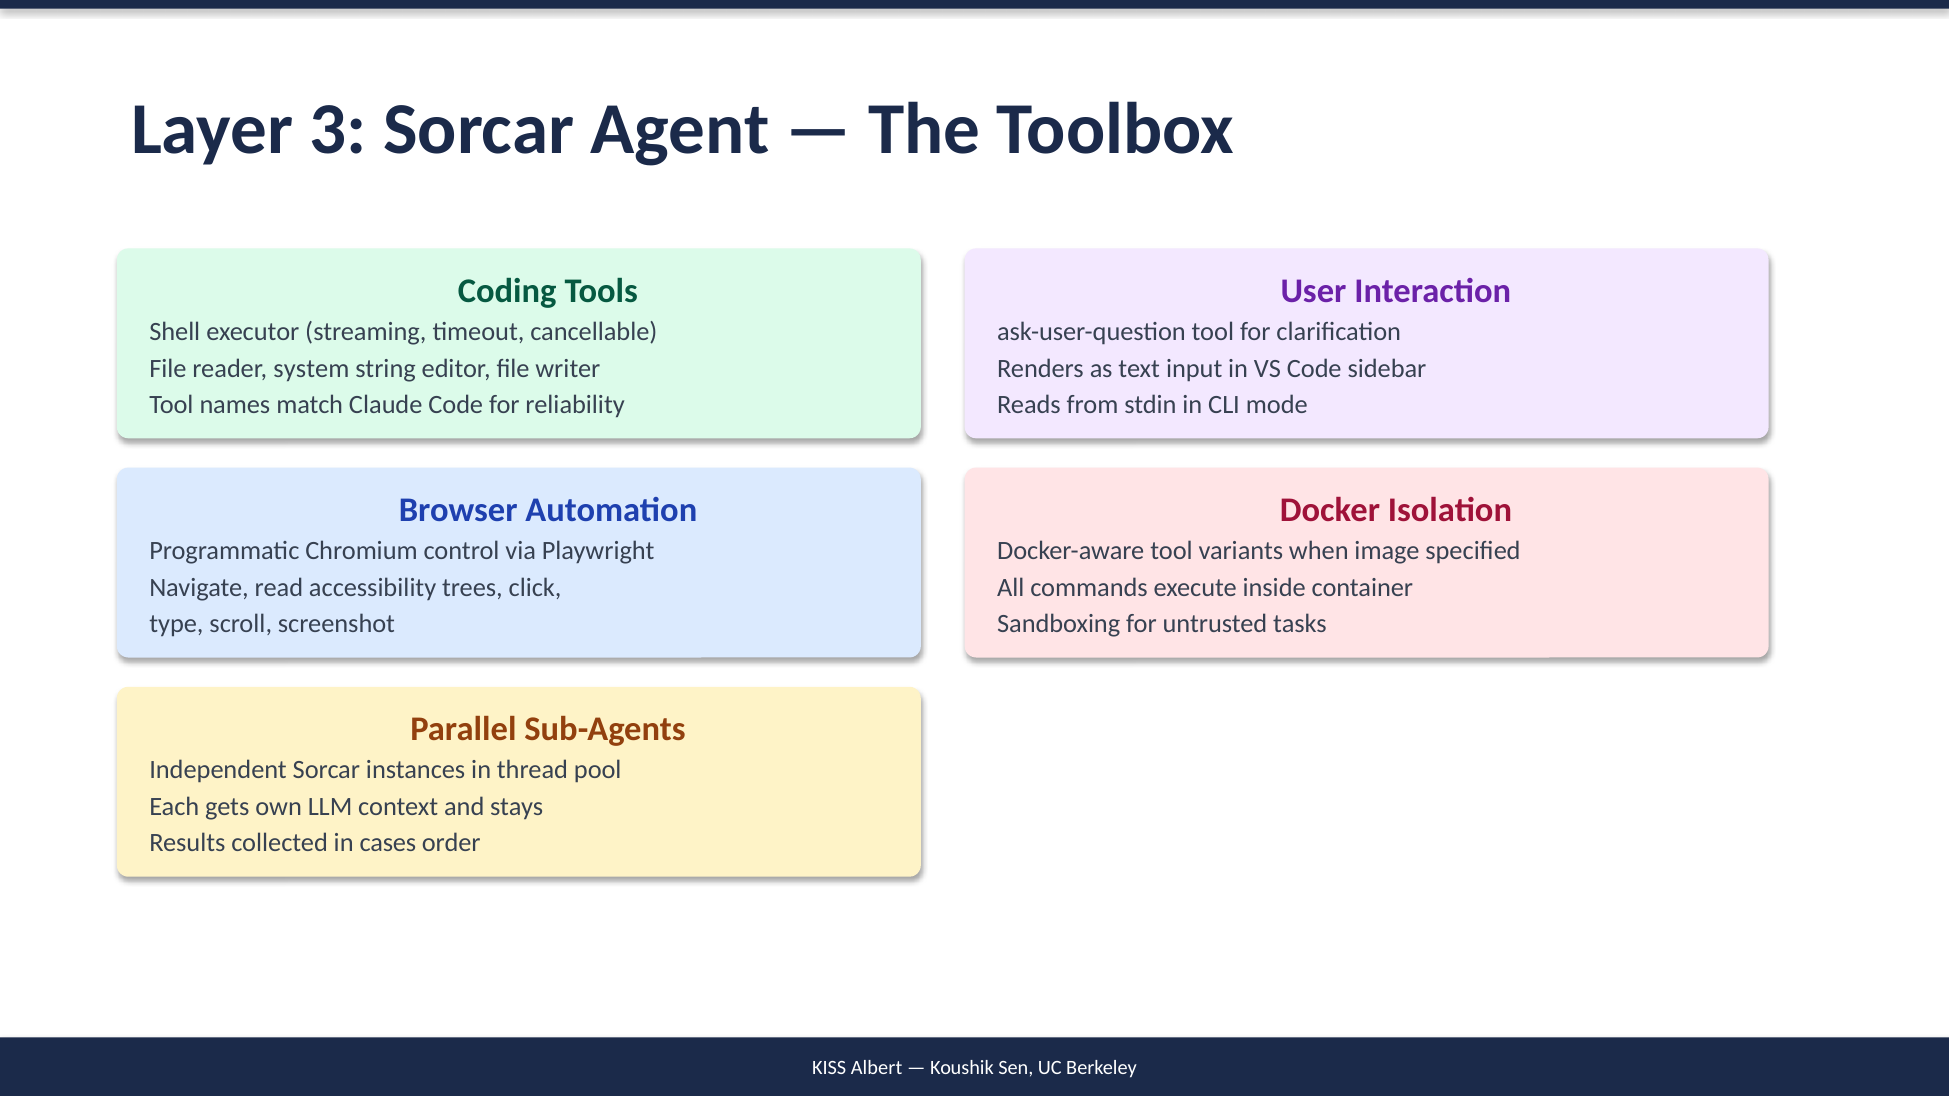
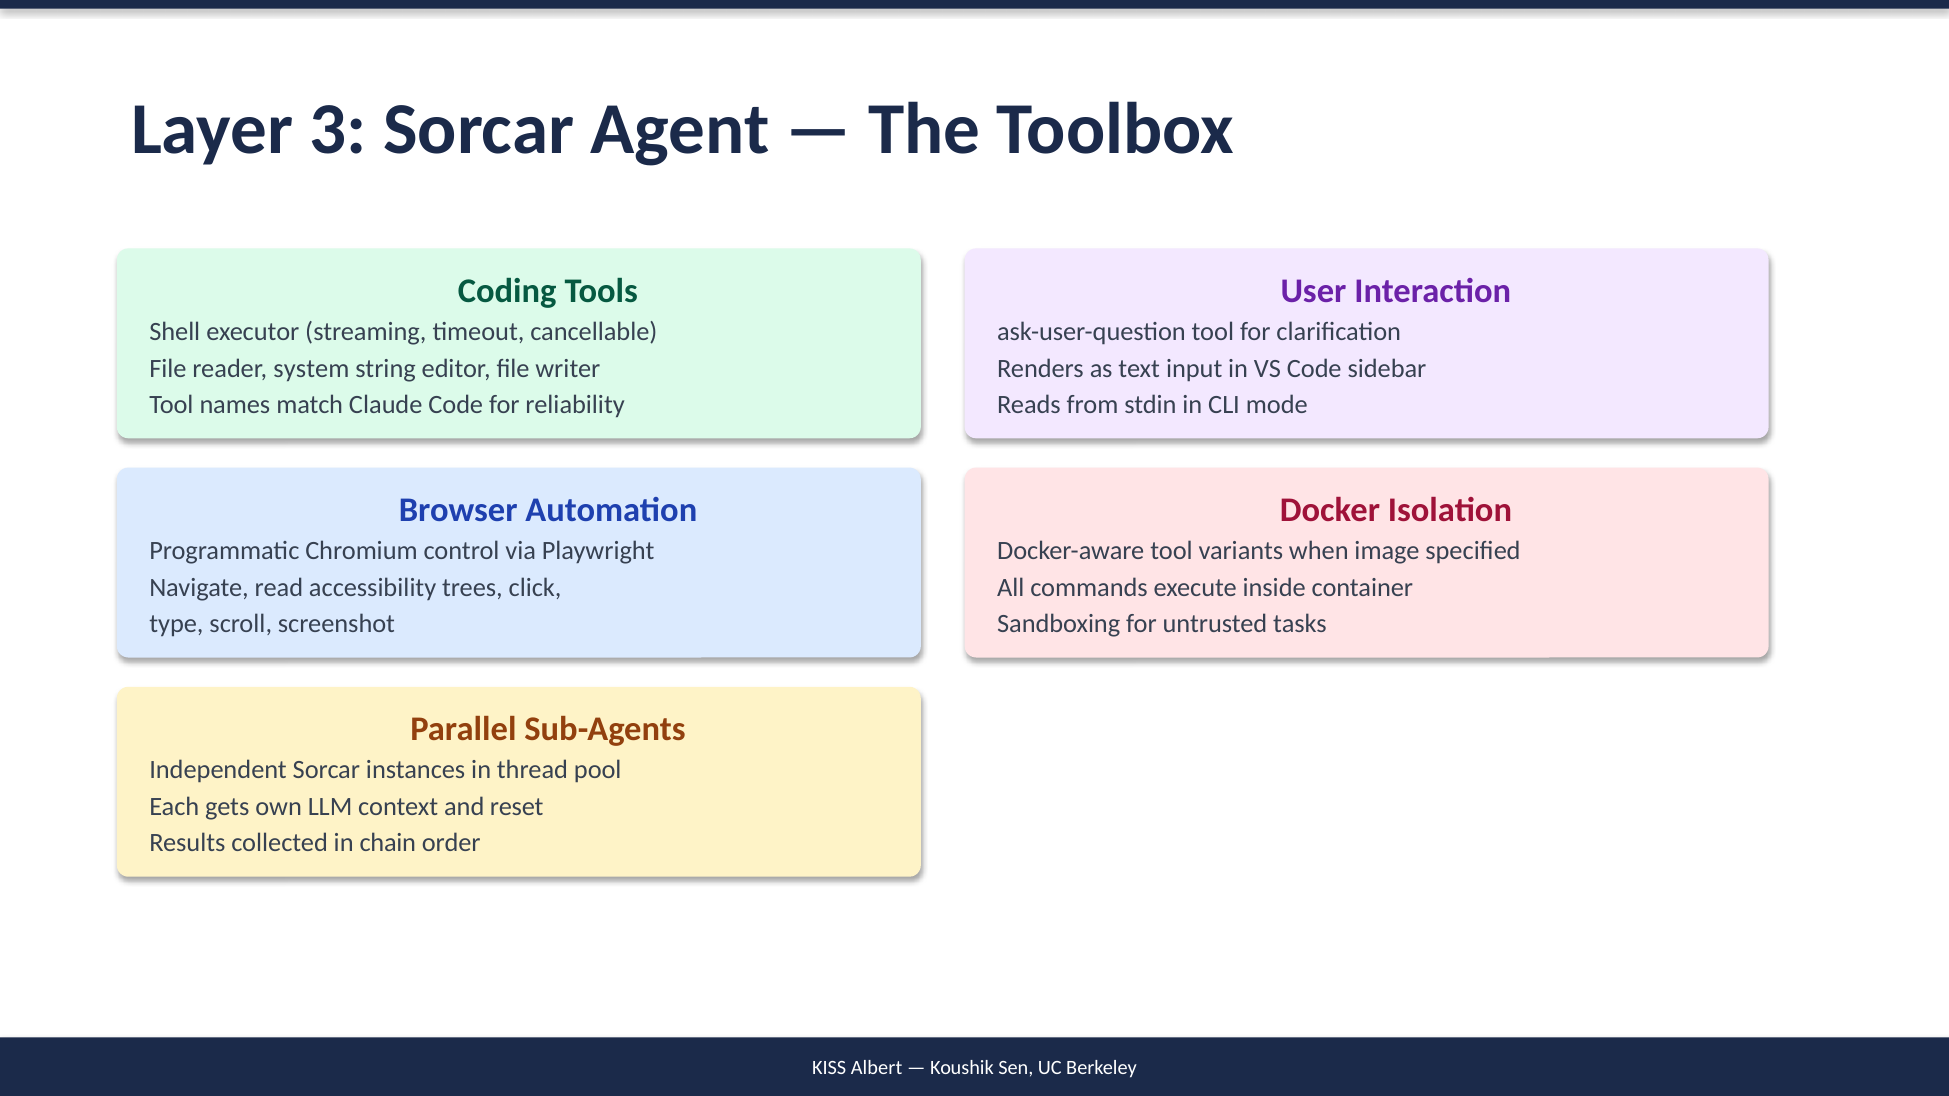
stays: stays -> reset
cases: cases -> chain
